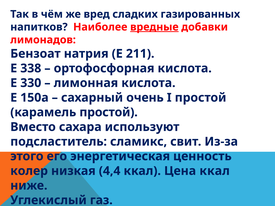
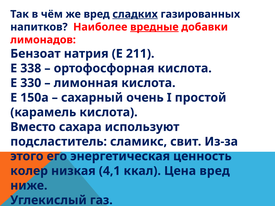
сладких underline: none -> present
карамель простой: простой -> кислота
4,4: 4,4 -> 4,1
Цена ккал: ккал -> вред
